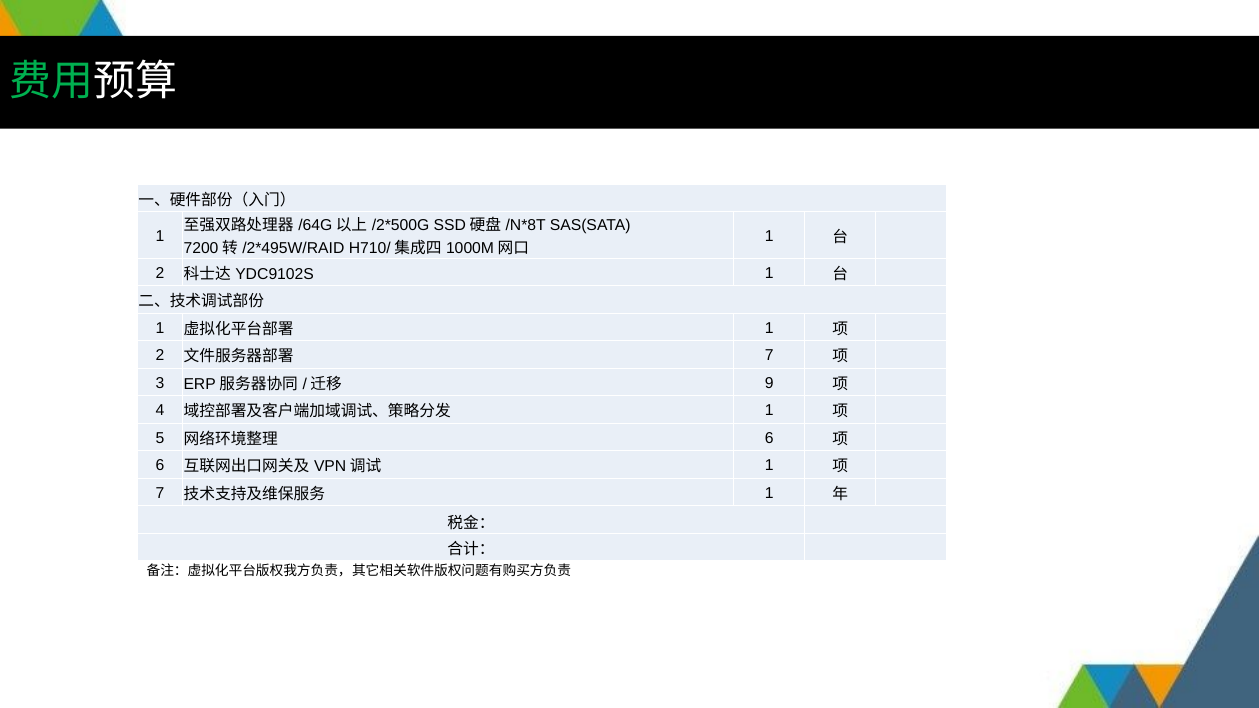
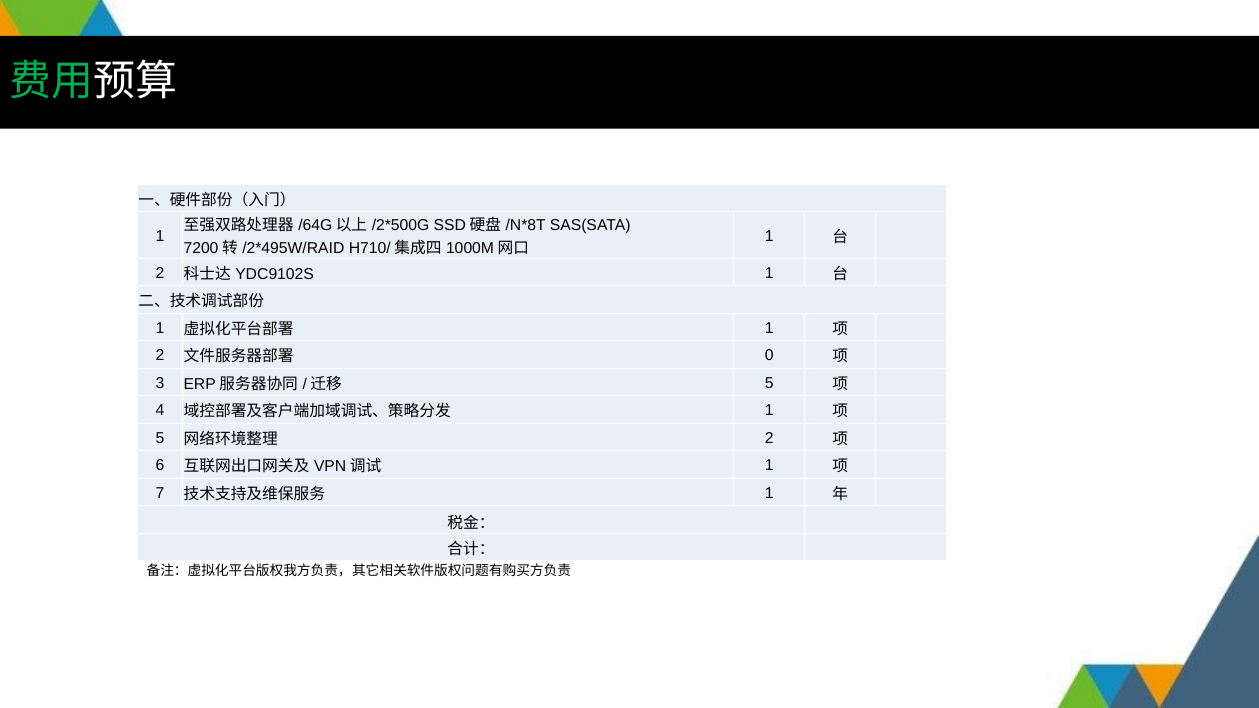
7 at (769, 356): 7 -> 0
9 at (769, 383): 9 -> 5
6 at (769, 438): 6 -> 2
